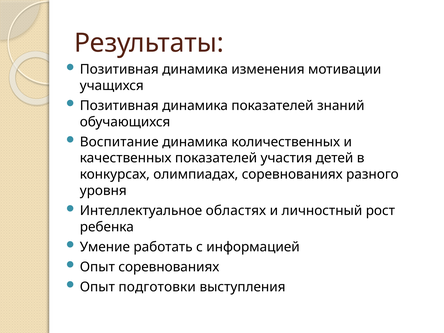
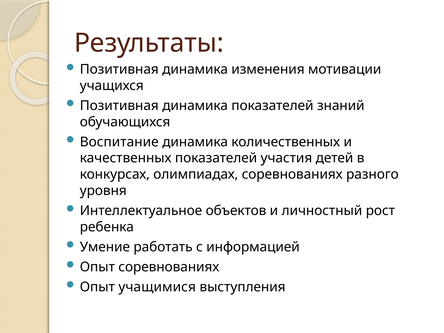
областях: областях -> объектов
подготовки: подготовки -> учащимися
